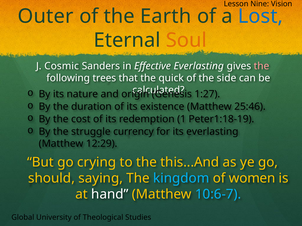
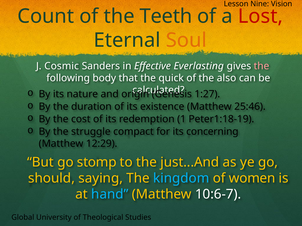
Outer: Outer -> Count
Earth: Earth -> Teeth
Lost colour: blue -> red
trees: trees -> body
side: side -> also
currency: currency -> compact
its everlasting: everlasting -> concerning
crying: crying -> stomp
this...And: this...And -> just...And
hand colour: white -> light blue
10:6-7 colour: light blue -> white
